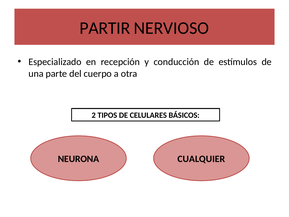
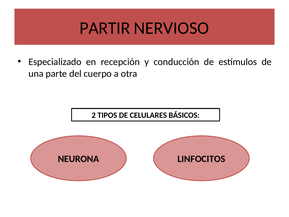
CUALQUIER: CUALQUIER -> LINFOCITOS
